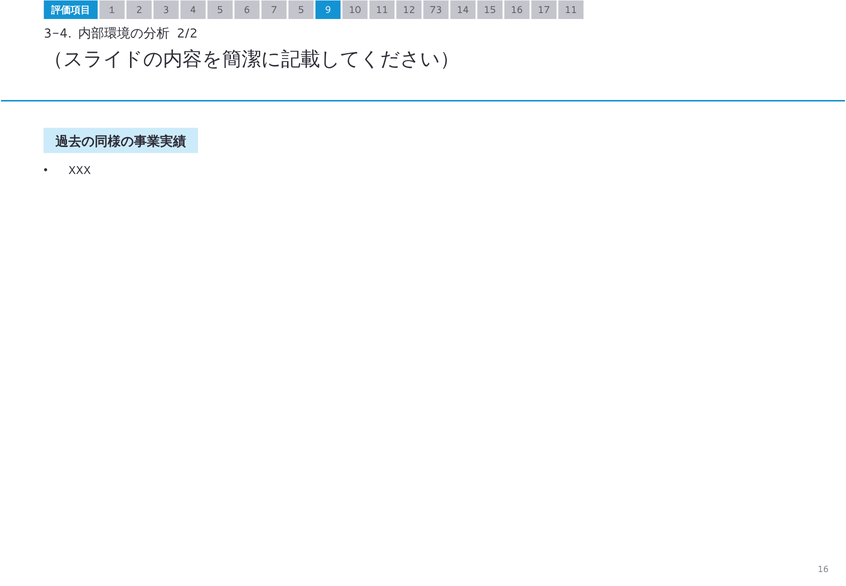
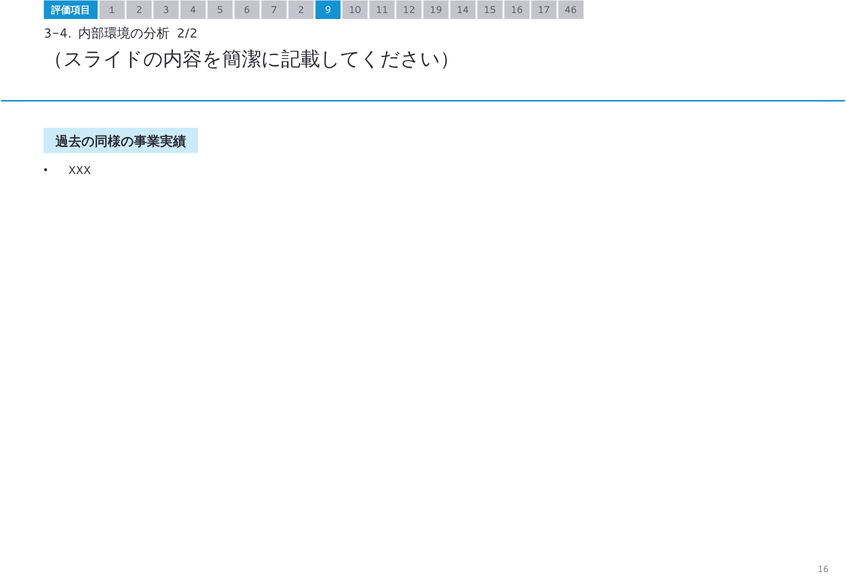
7 5: 5 -> 2
73: 73 -> 19
17 11: 11 -> 46
